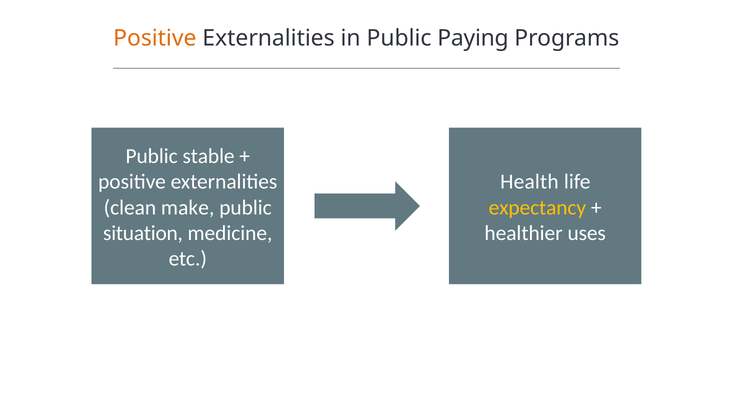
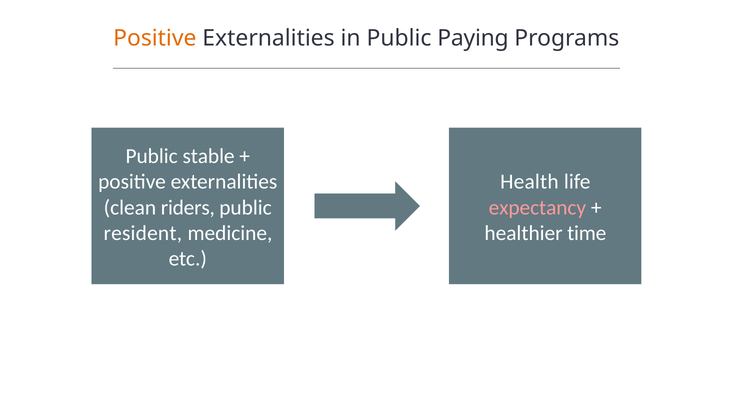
make: make -> riders
expectancy colour: yellow -> pink
situation: situation -> resident
uses: uses -> time
